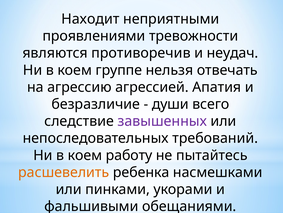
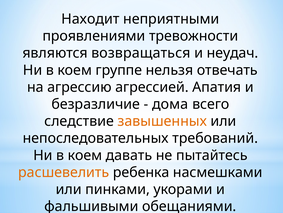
противоречив: противоречив -> возвращаться
души: души -> дома
завышенных colour: purple -> orange
работу: работу -> давать
